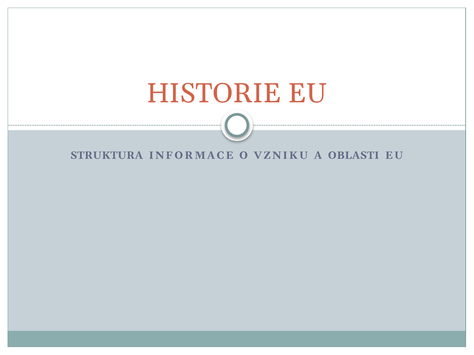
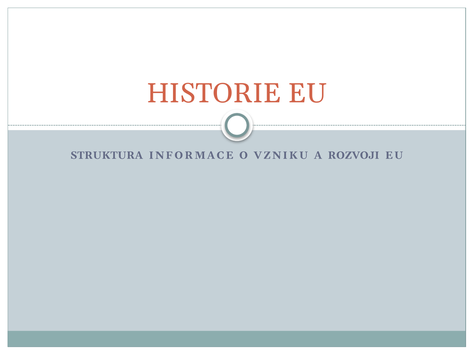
OBLASTI: OBLASTI -> ROZVOJI
